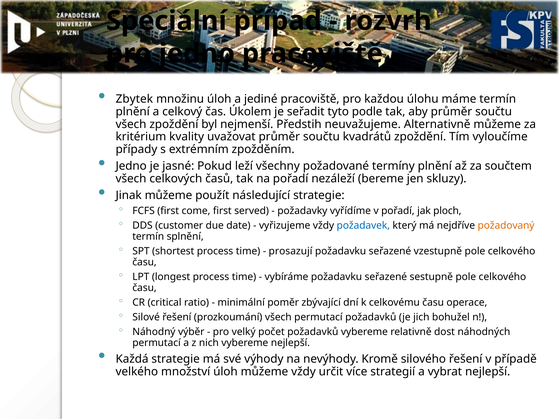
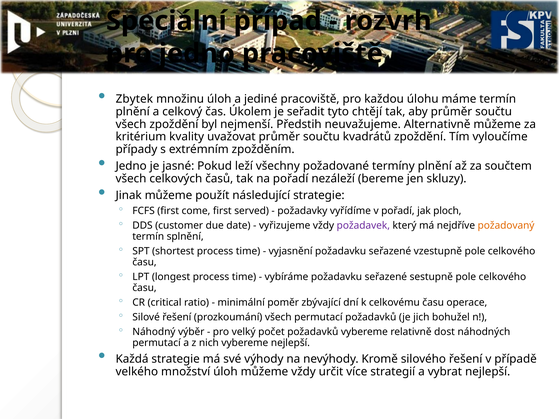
podle: podle -> chtějí
požadavek colour: blue -> purple
prosazují: prosazují -> vyjasnění
